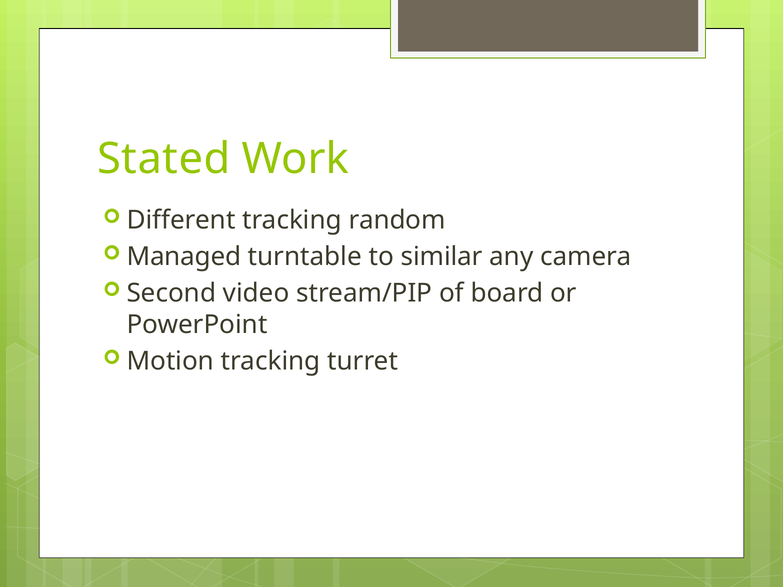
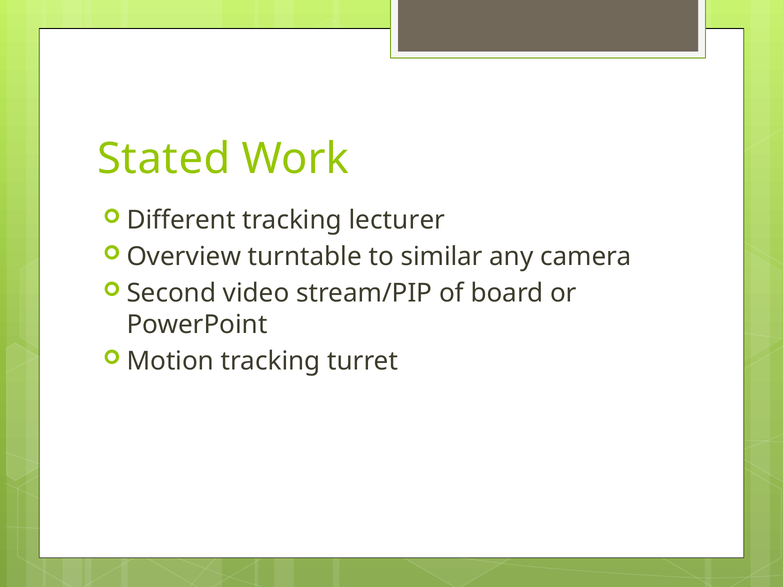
random: random -> lecturer
Managed: Managed -> Overview
